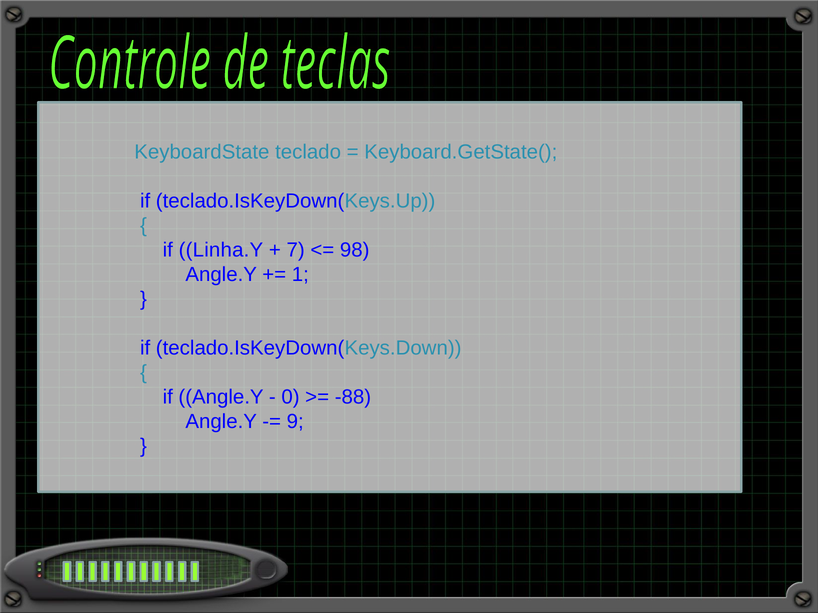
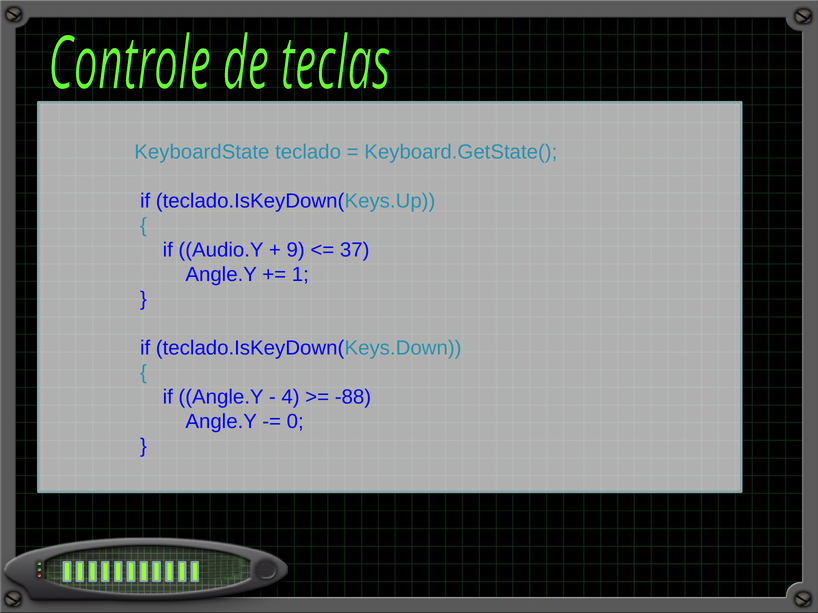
Linha.Y: Linha.Y -> Audio.Y
7: 7 -> 9
98: 98 -> 37
0: 0 -> 4
9: 9 -> 0
